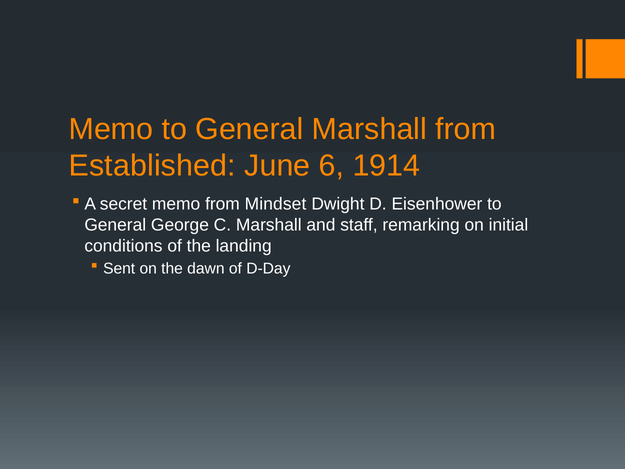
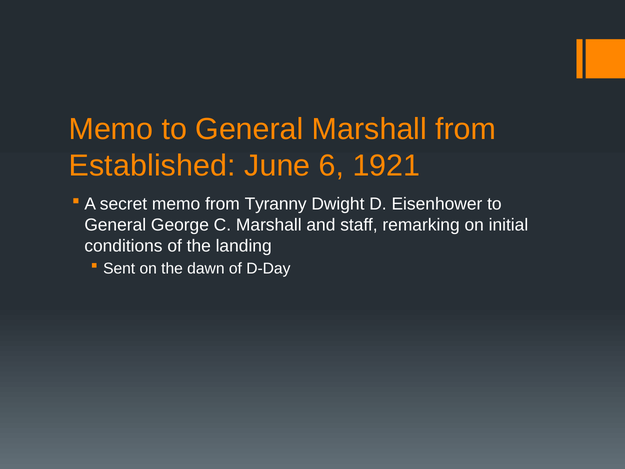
1914: 1914 -> 1921
Mindset: Mindset -> Tyranny
